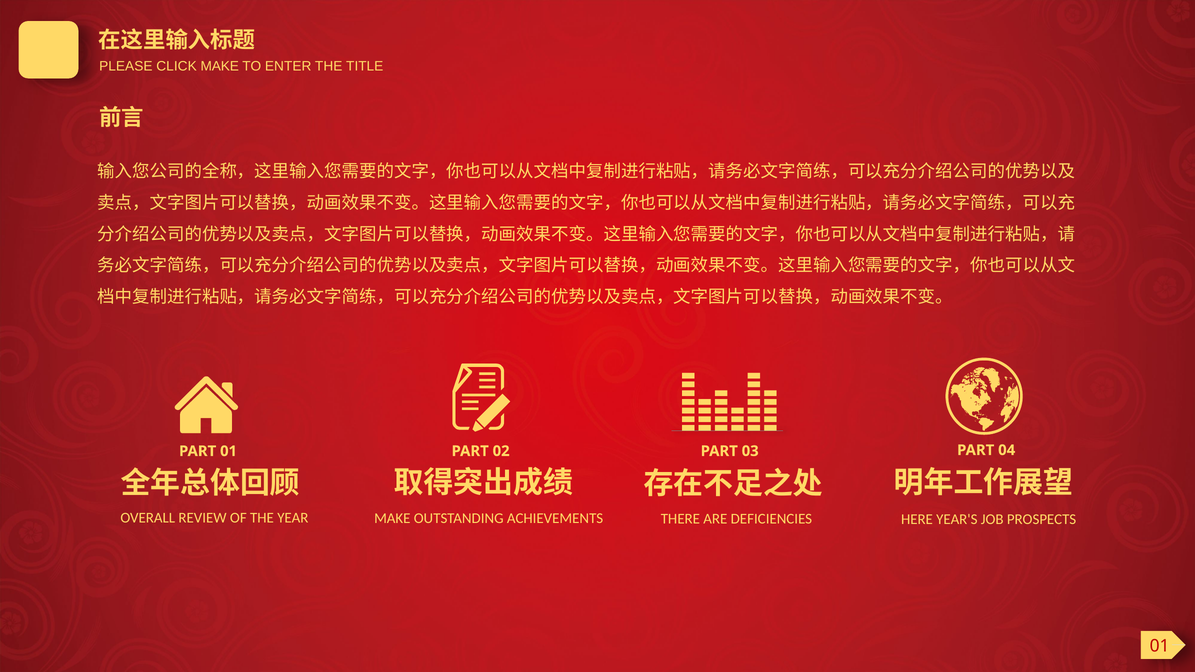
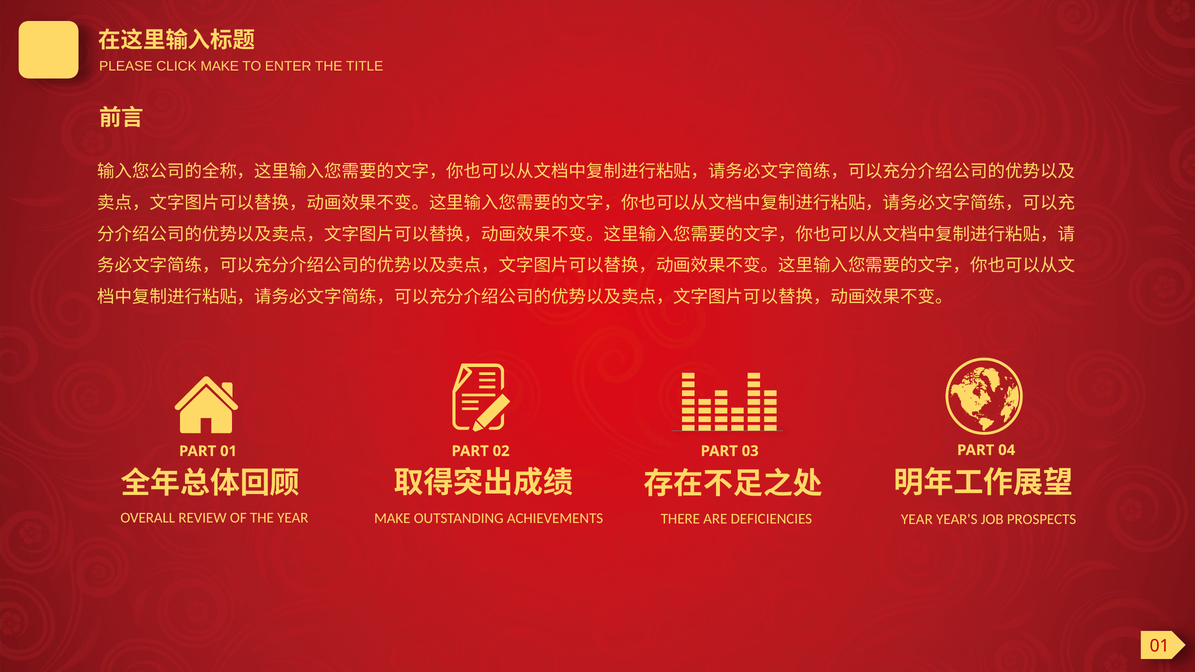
HERE at (917, 519): HERE -> YEAR
